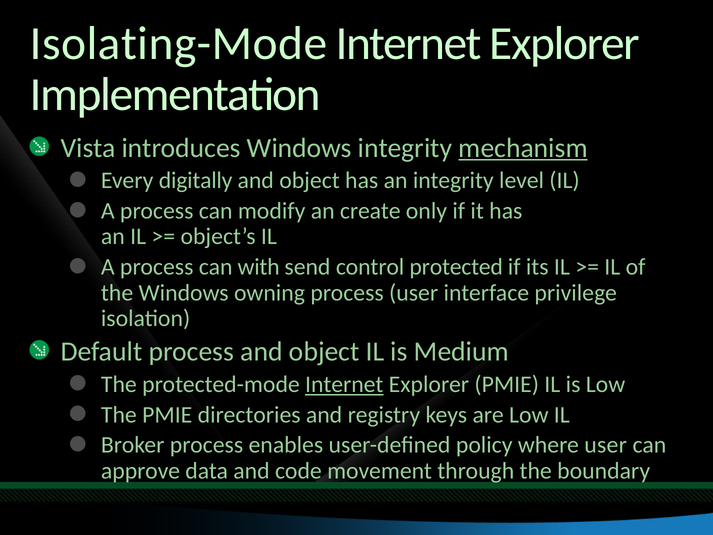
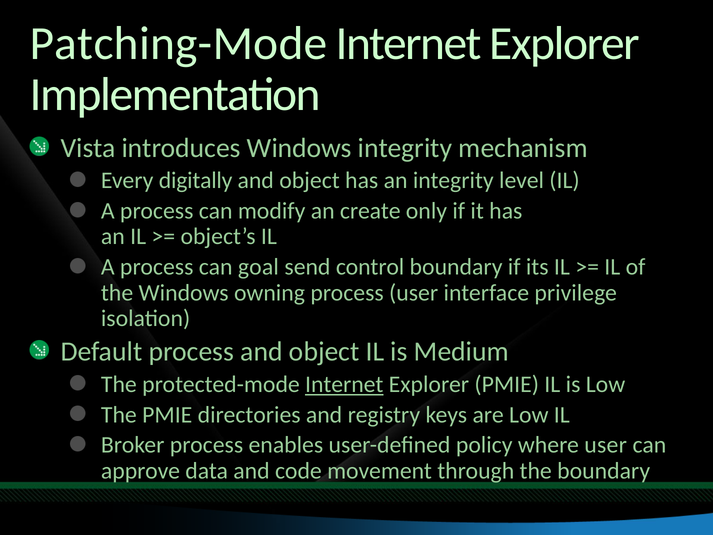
Isolating-Mode: Isolating-Mode -> Patching-Mode
mechanism underline: present -> none
with: with -> goal
control protected: protected -> boundary
